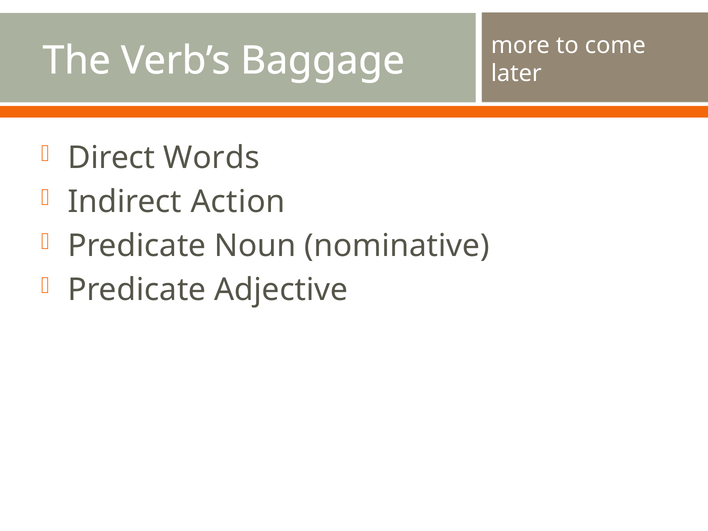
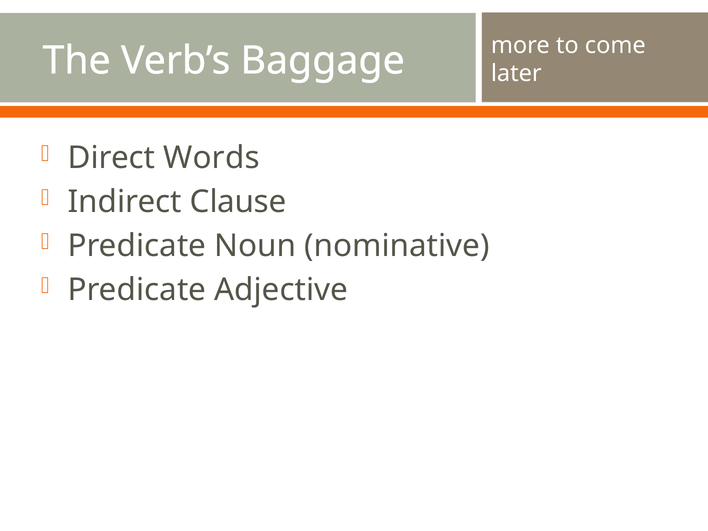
Action: Action -> Clause
